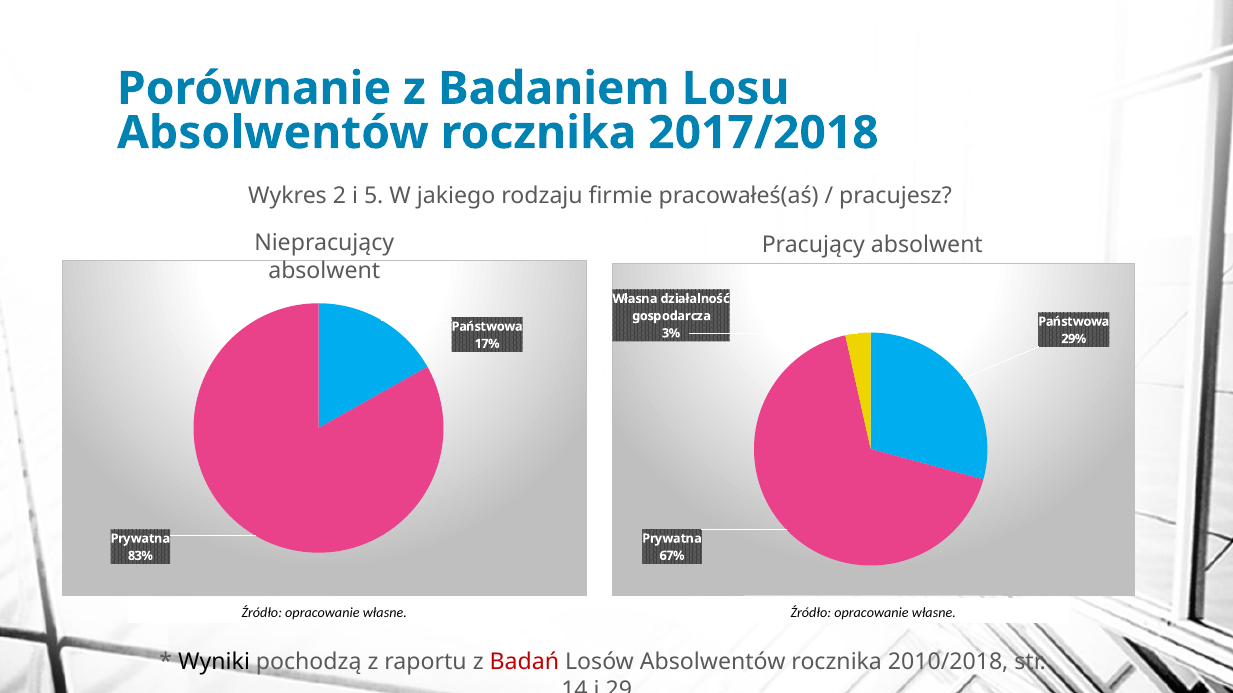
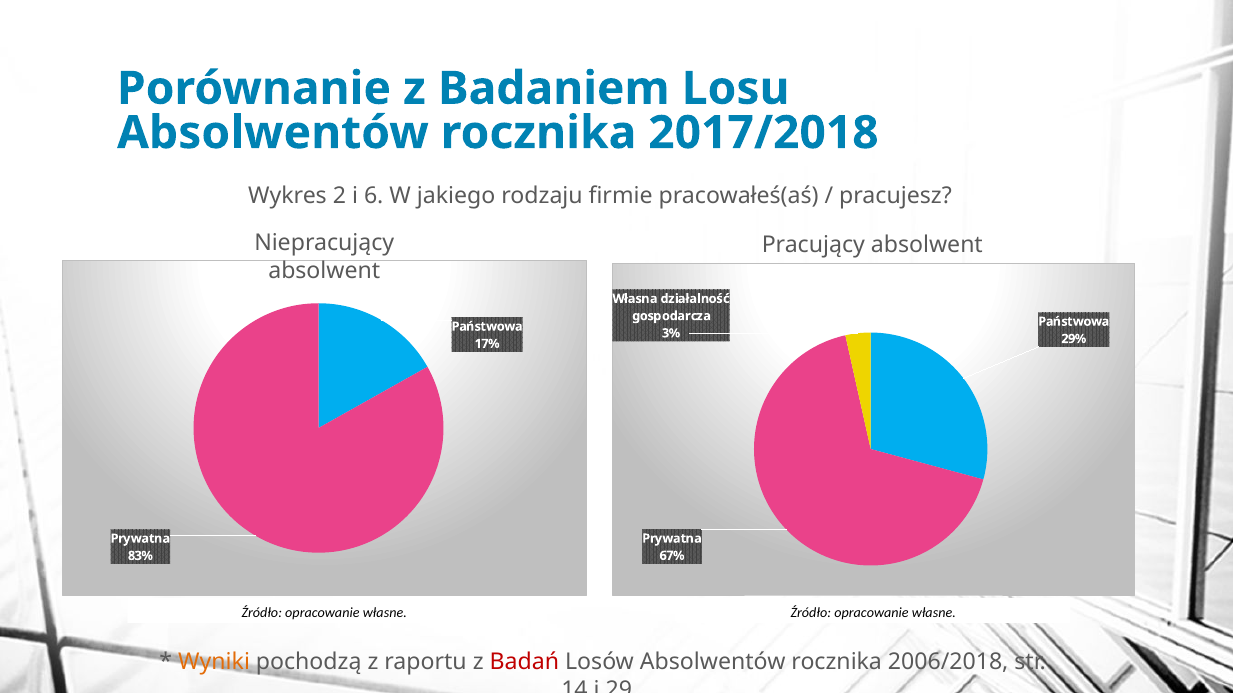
5: 5 -> 6
Wyniki colour: black -> orange
2010/2018: 2010/2018 -> 2006/2018
